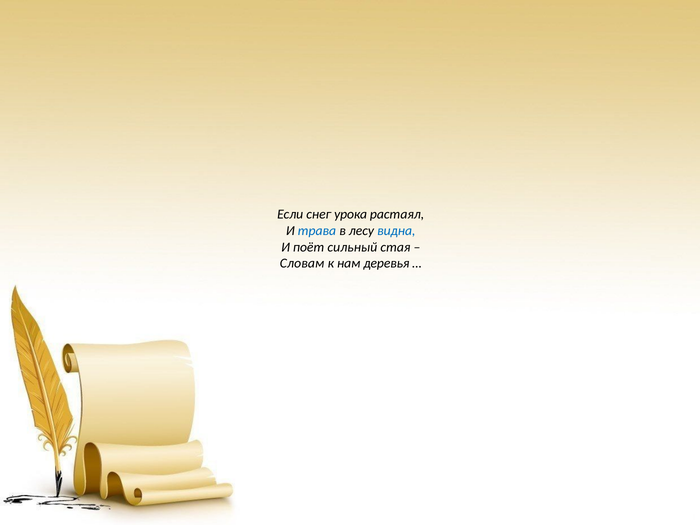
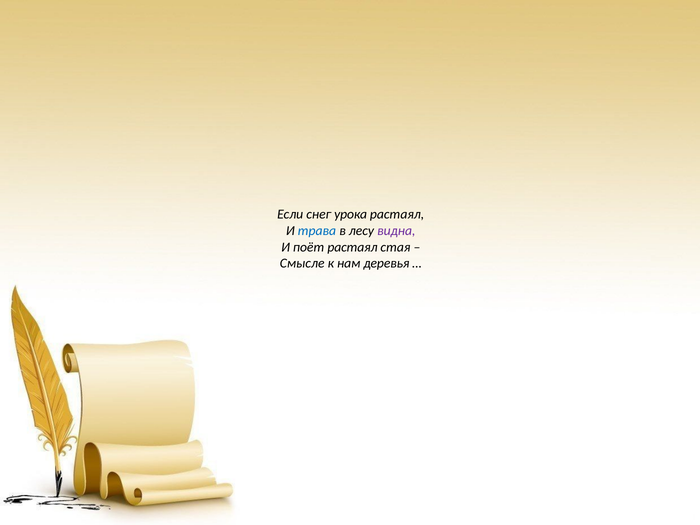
видна colour: blue -> purple
поёт сильный: сильный -> растаял
Словам: Словам -> Смысле
